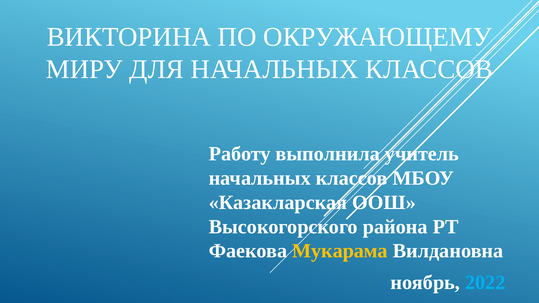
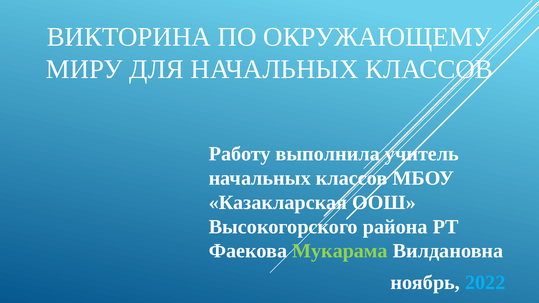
Мукарама colour: yellow -> light green
